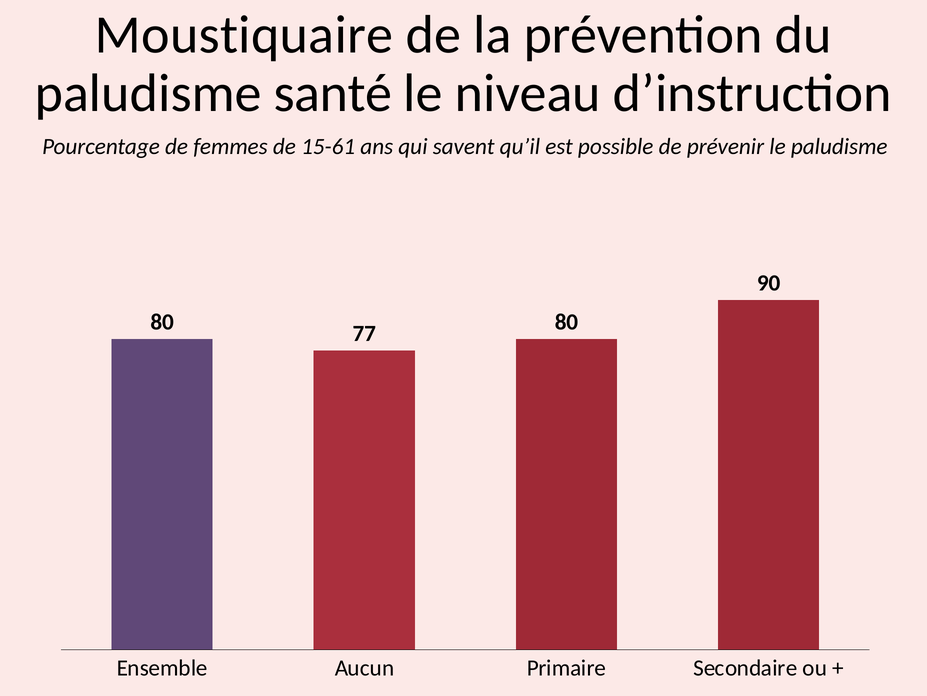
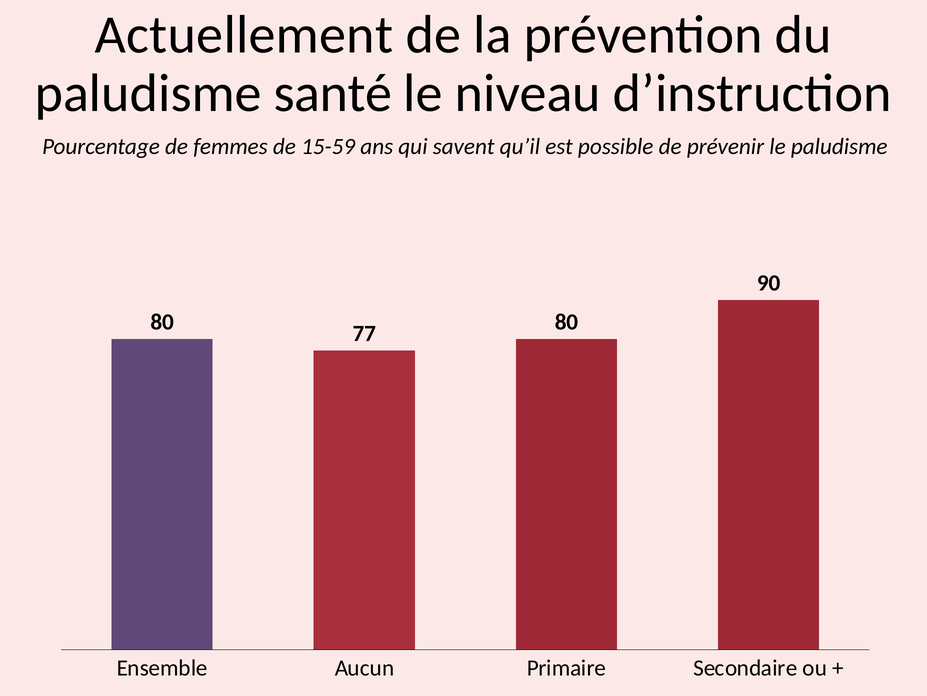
Moustiquaire: Moustiquaire -> Actuellement
15-61: 15-61 -> 15-59
